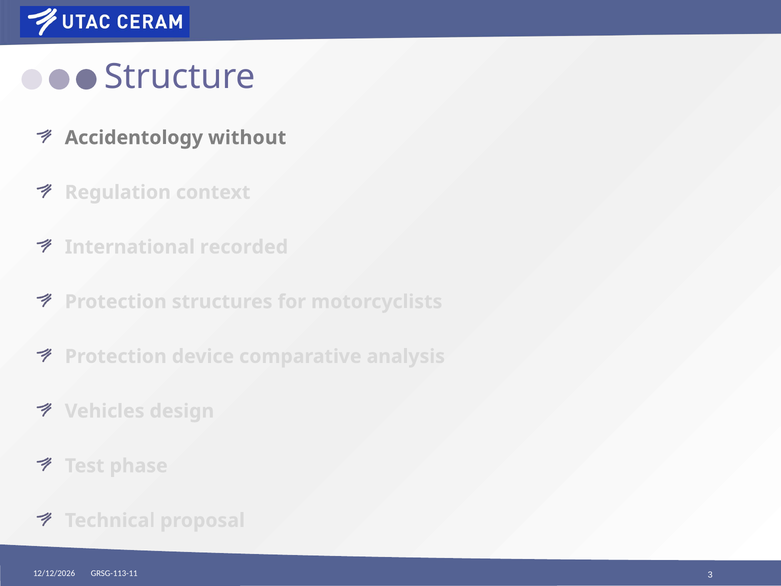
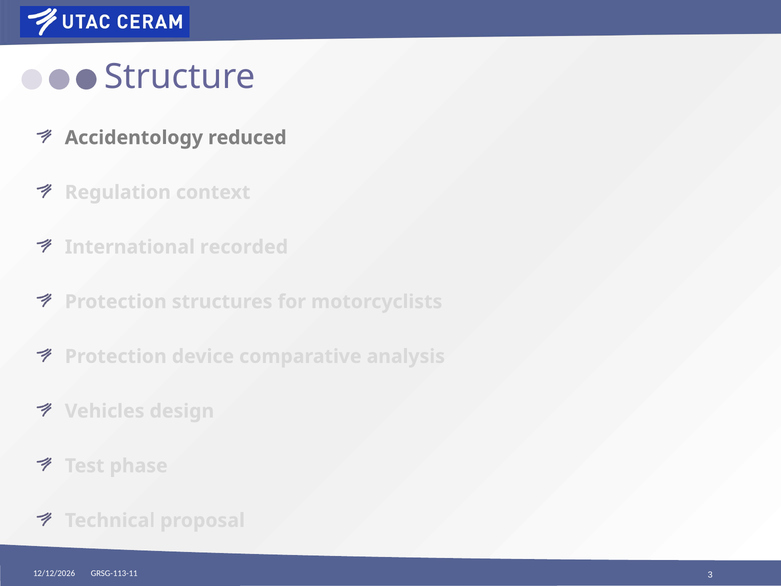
without: without -> reduced
